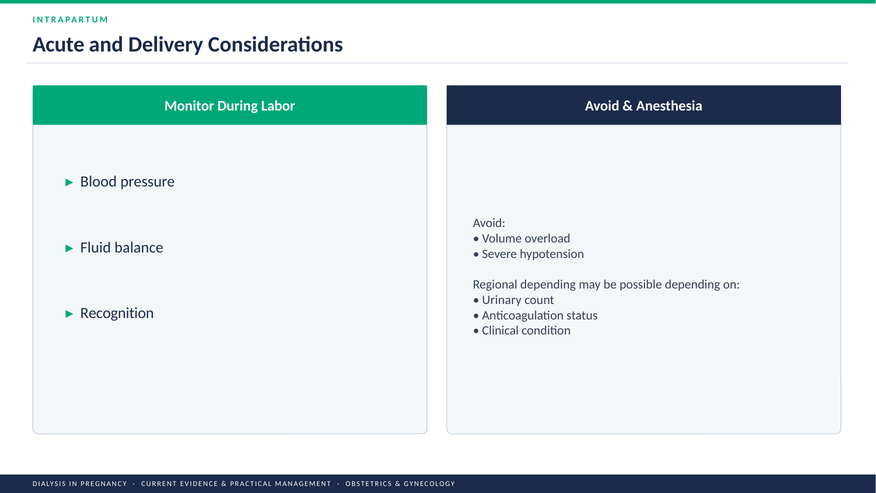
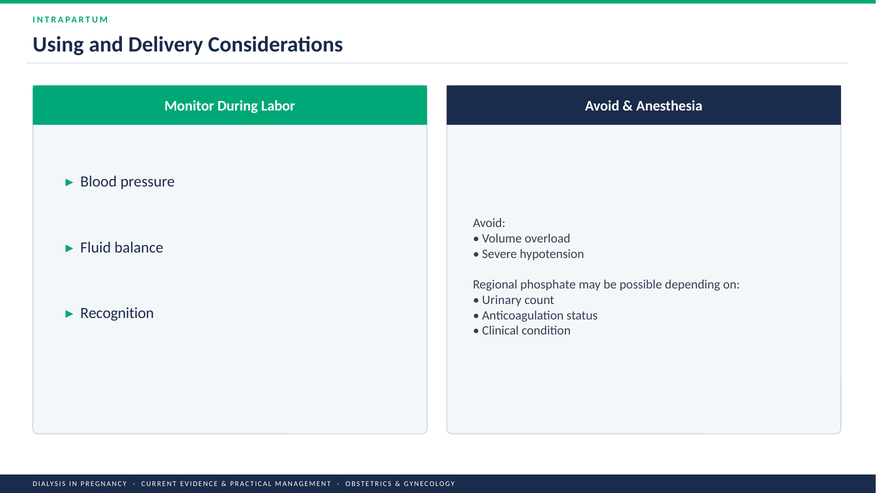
Acute: Acute -> Using
Regional depending: depending -> phosphate
